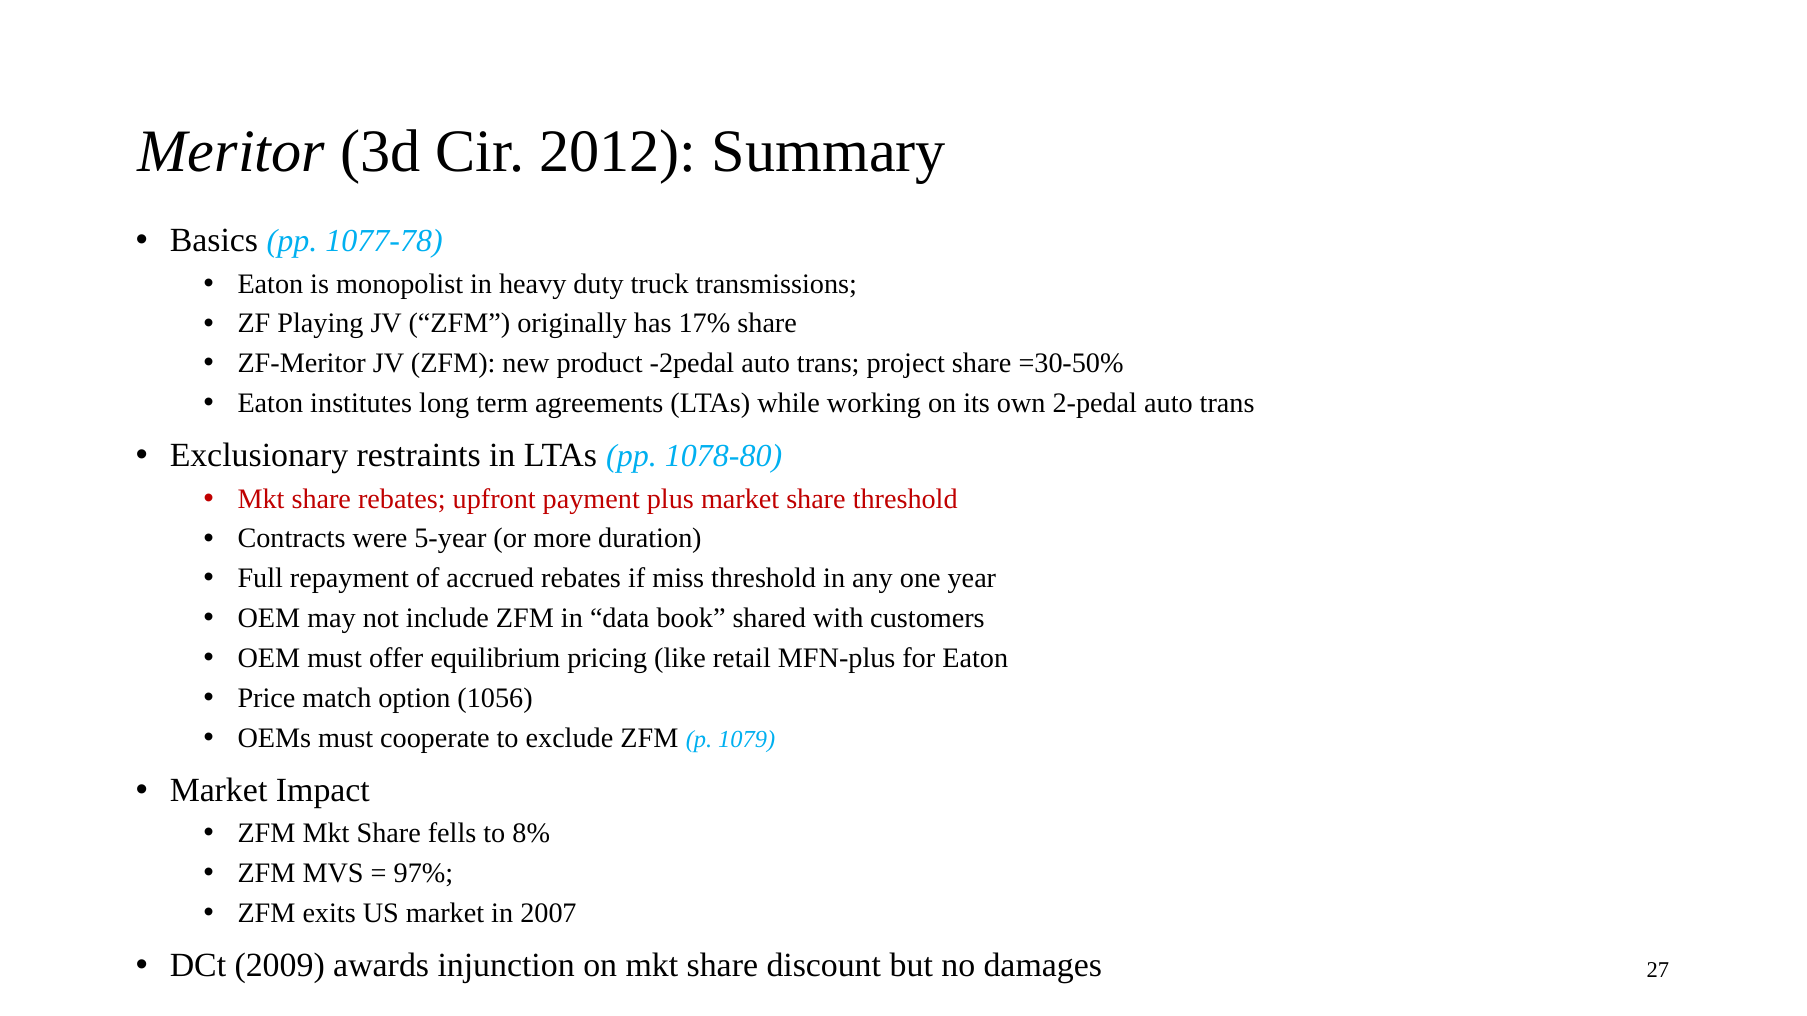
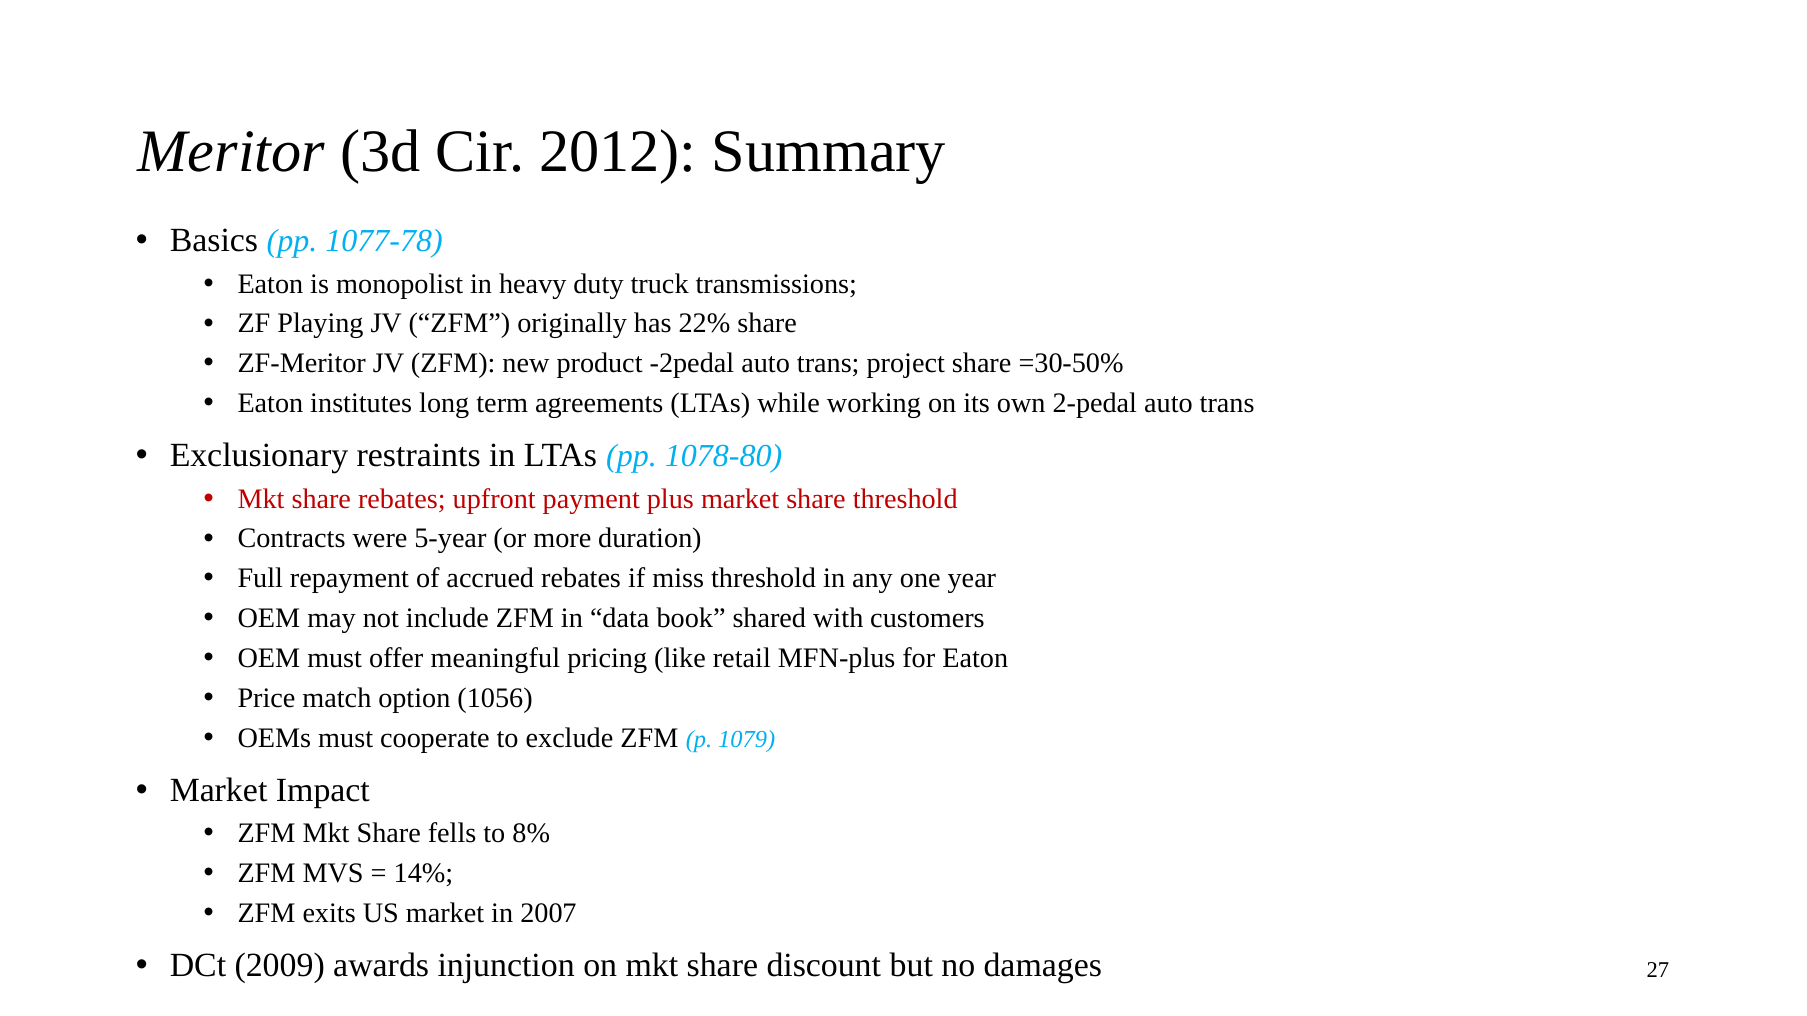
17%: 17% -> 22%
equilibrium: equilibrium -> meaningful
97%: 97% -> 14%
